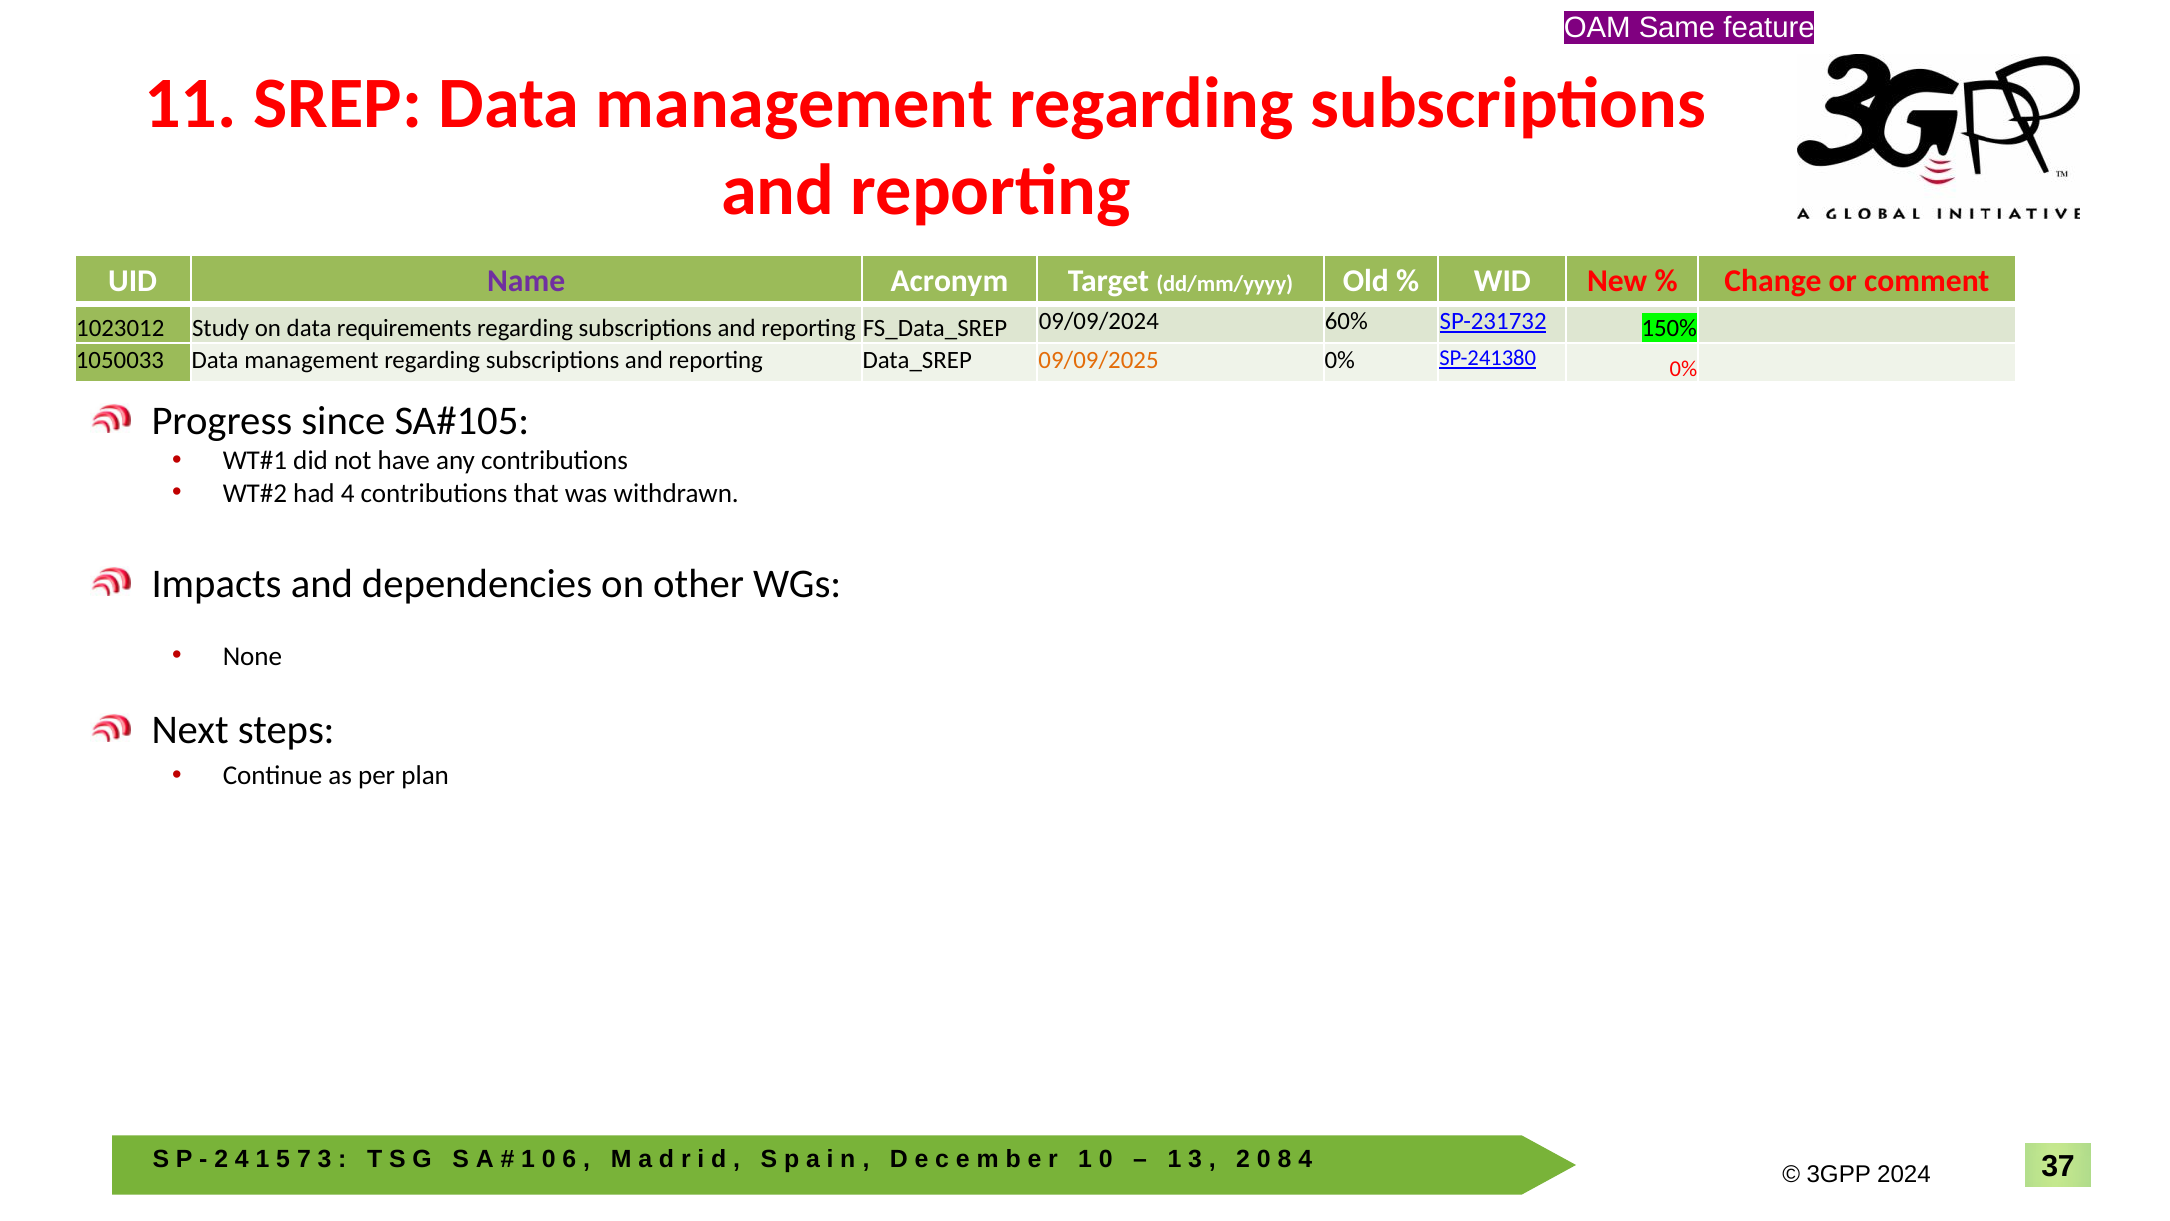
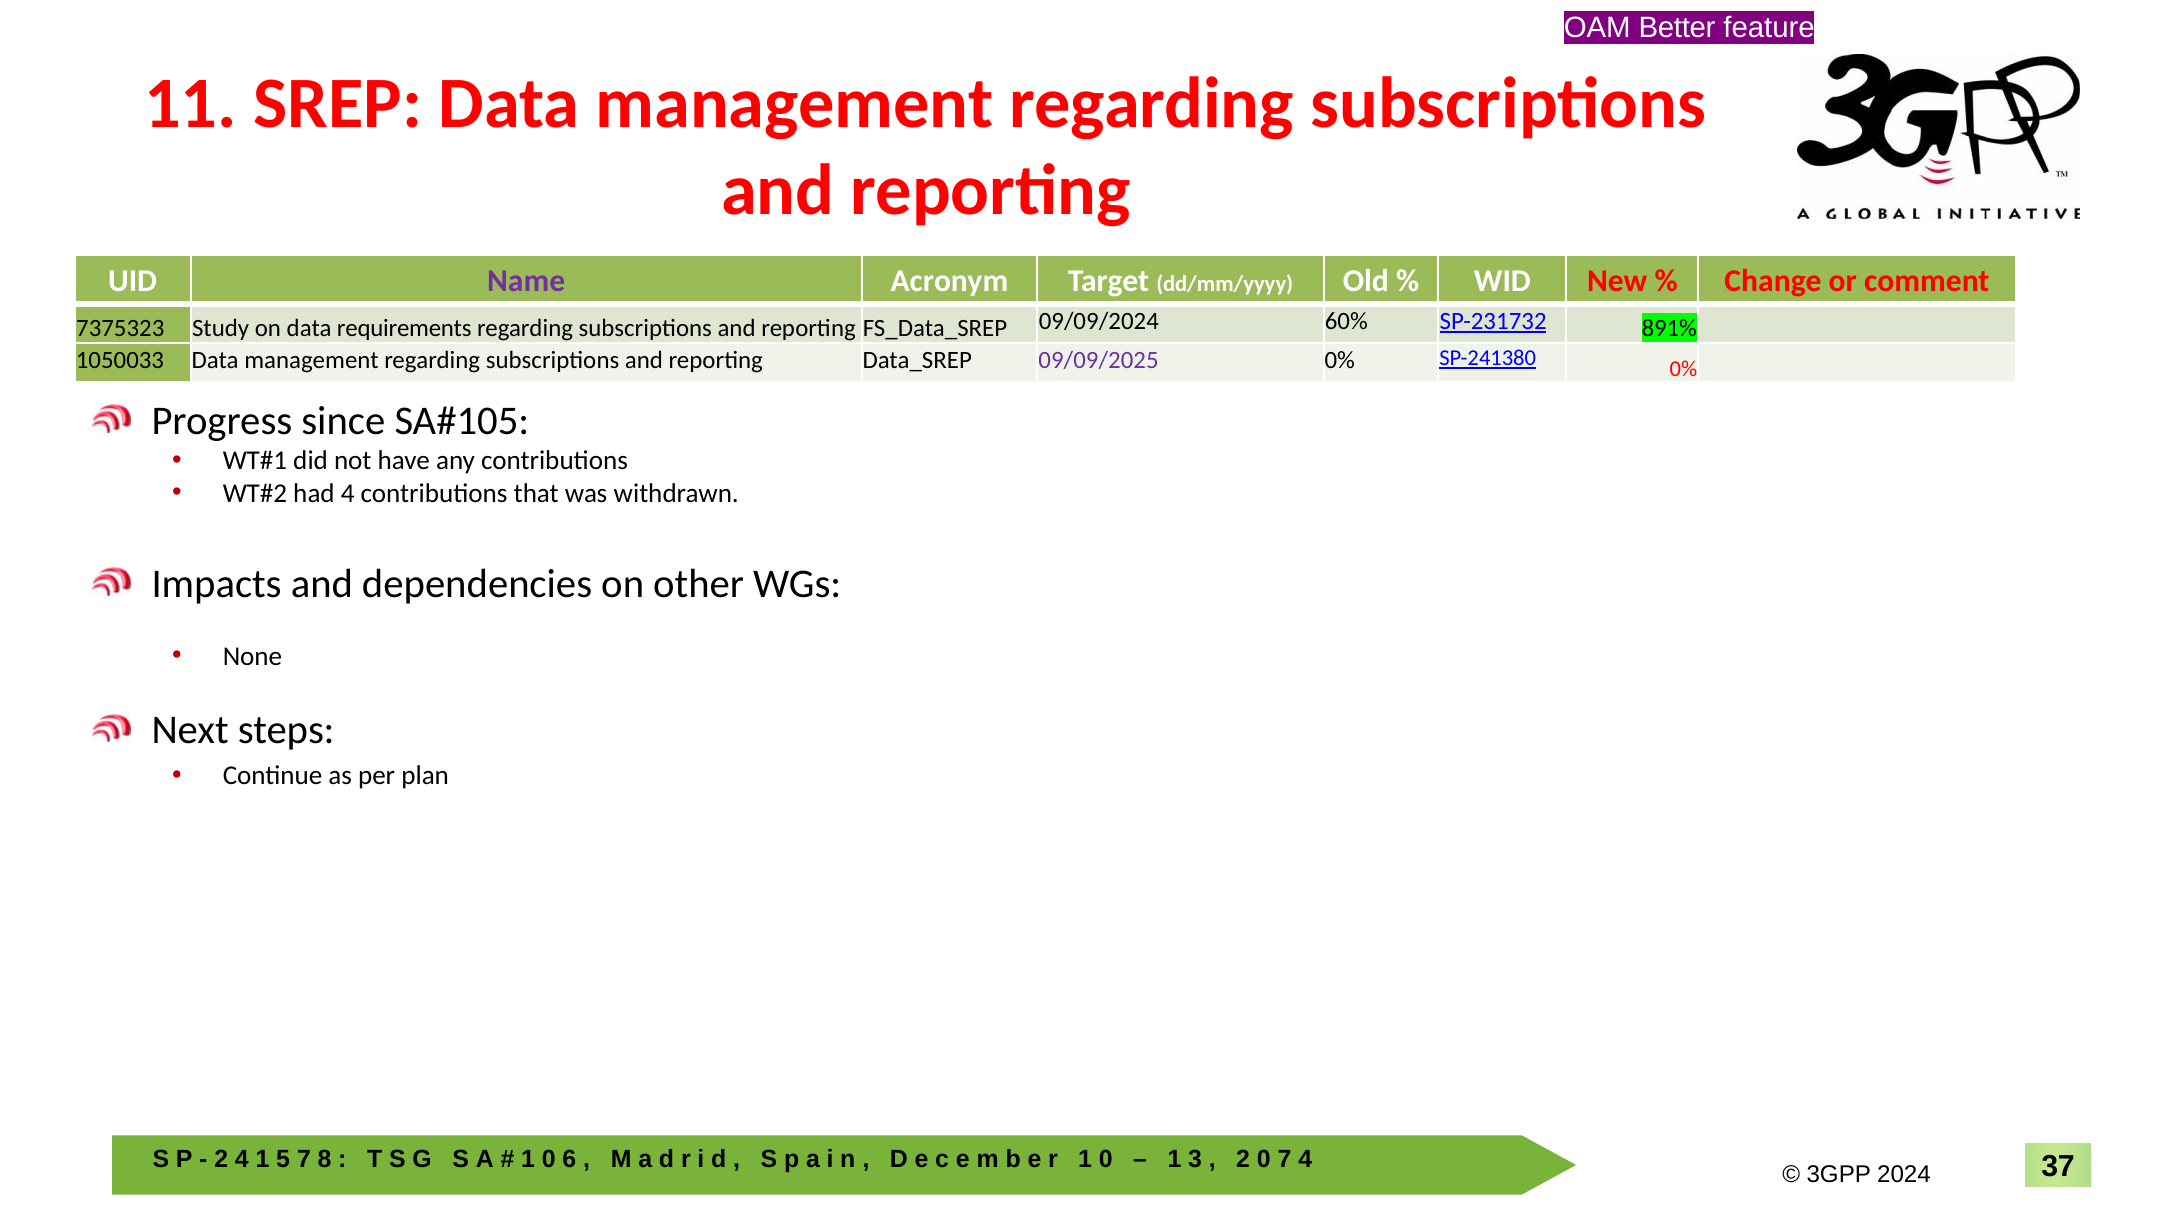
Same: Same -> Better
1023012: 1023012 -> 7375323
150%: 150% -> 891%
09/09/2025 colour: orange -> purple
3 at (324, 1159): 3 -> 8
8 at (1285, 1159): 8 -> 7
